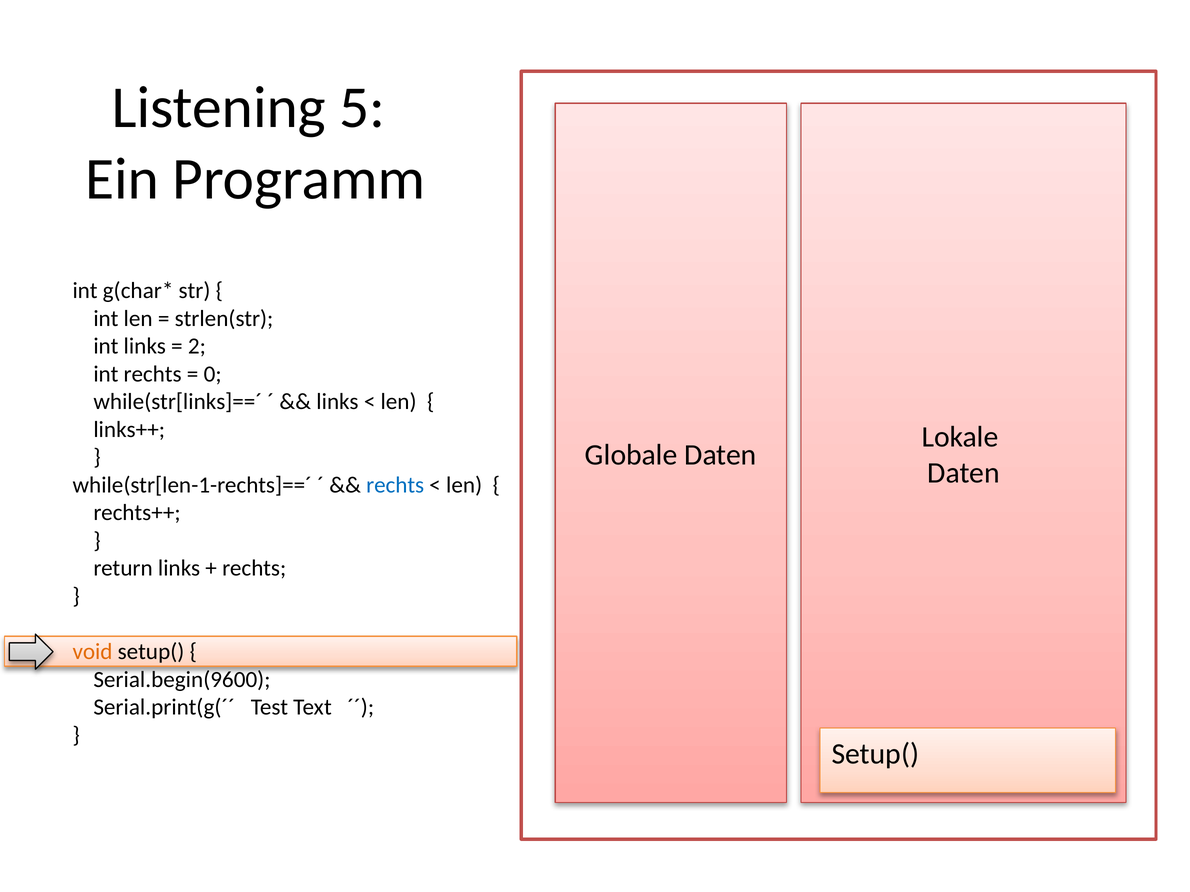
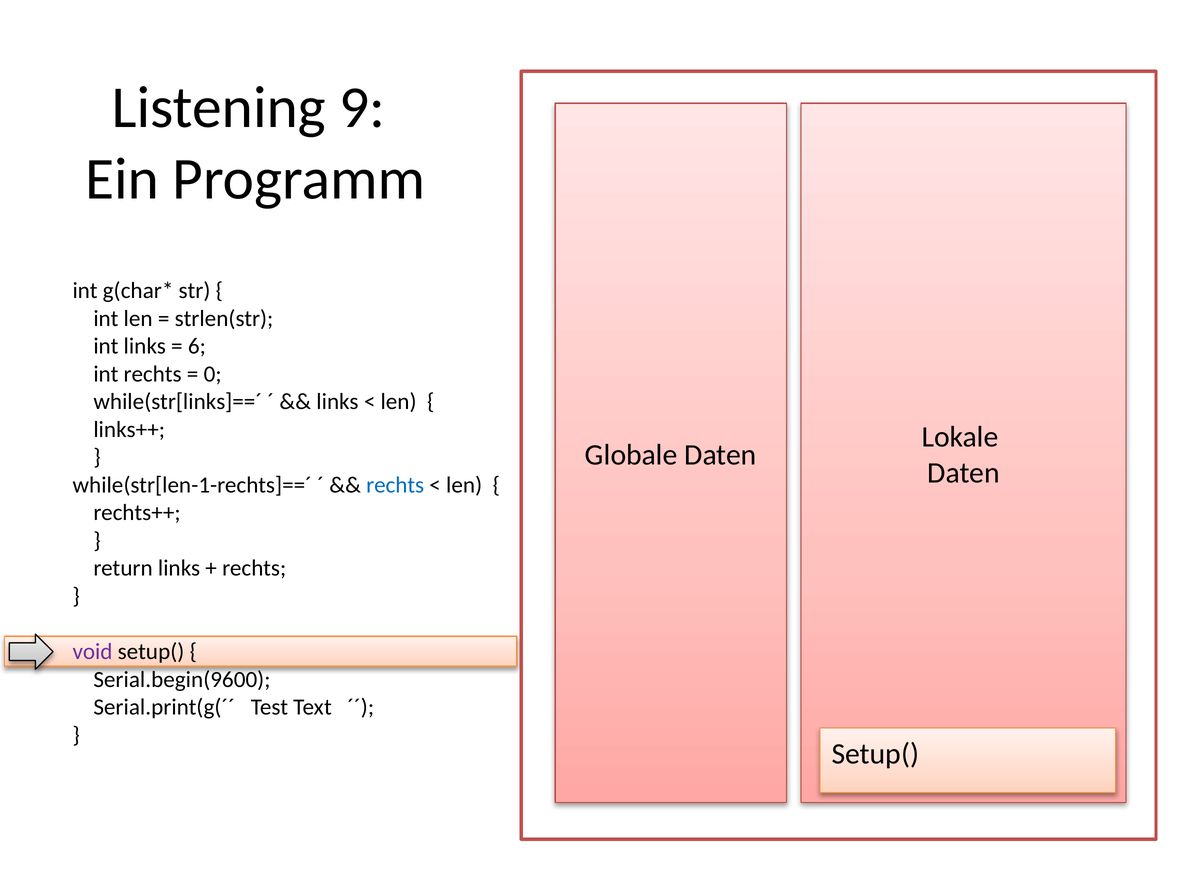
5: 5 -> 9
2: 2 -> 6
void colour: orange -> purple
